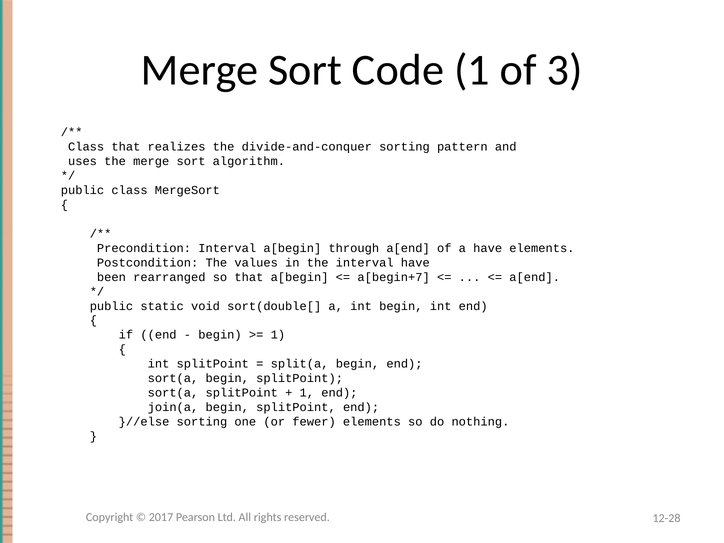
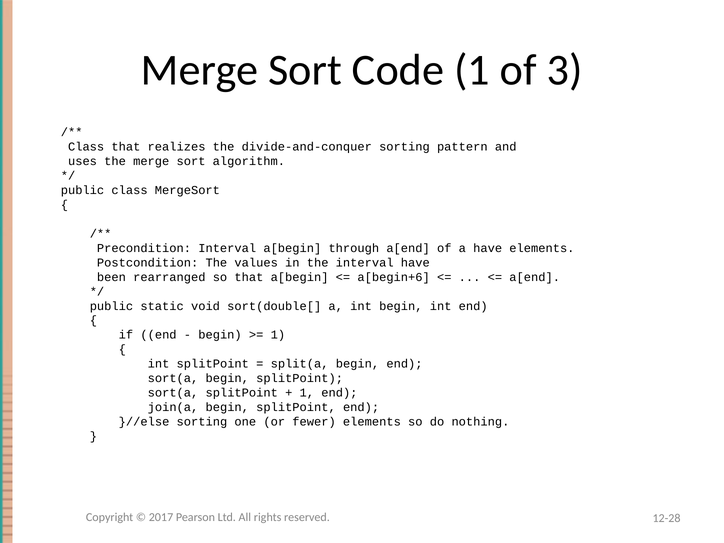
a[begin+7: a[begin+7 -> a[begin+6
